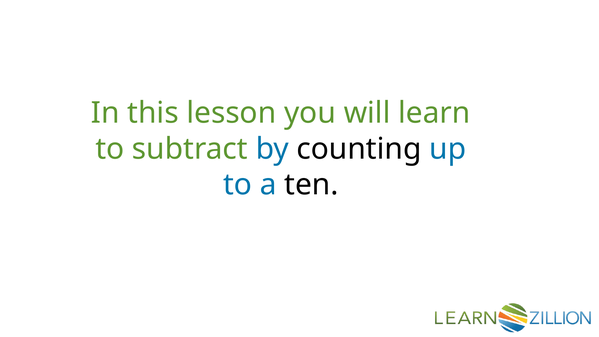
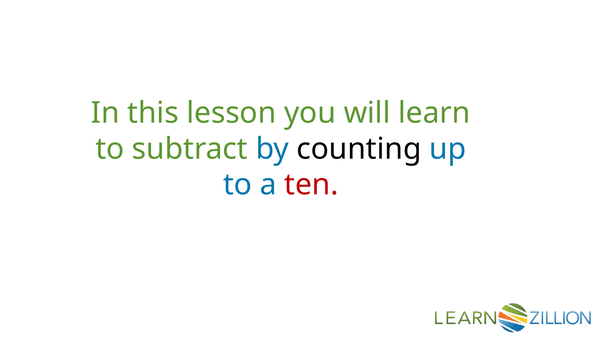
ten colour: black -> red
